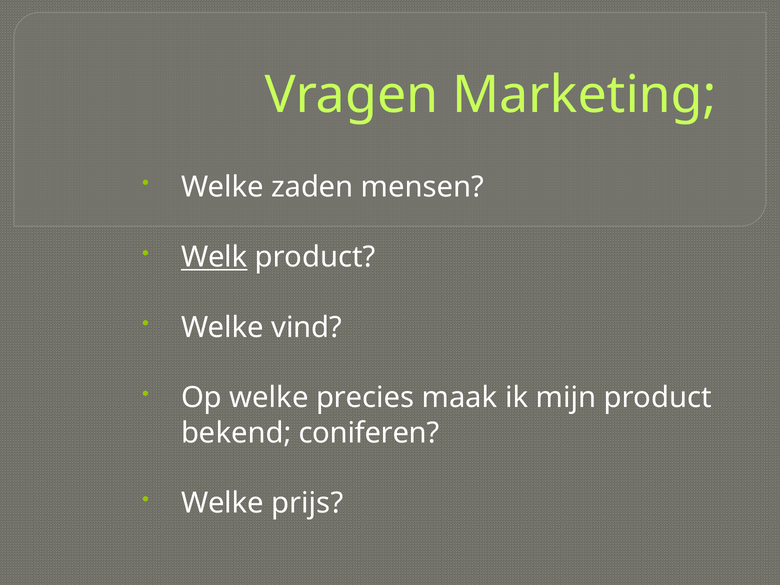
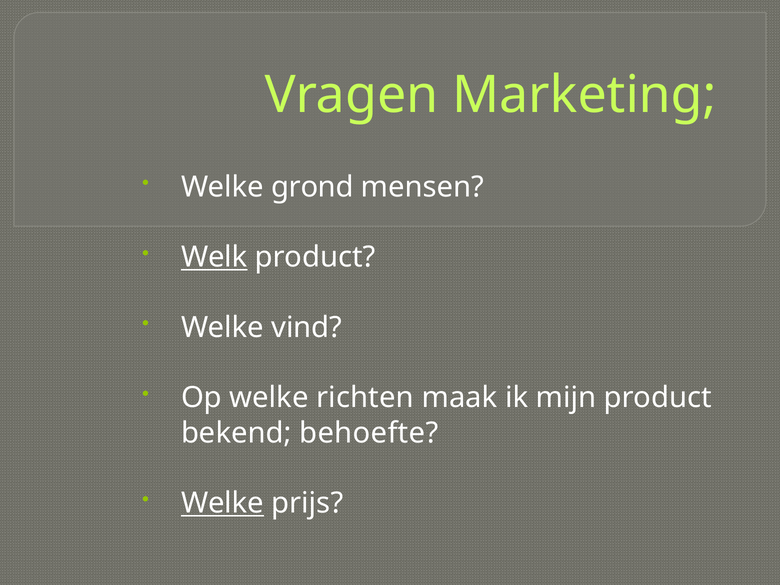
zaden: zaden -> grond
precies: precies -> richten
coniferen: coniferen -> behoefte
Welke at (222, 503) underline: none -> present
